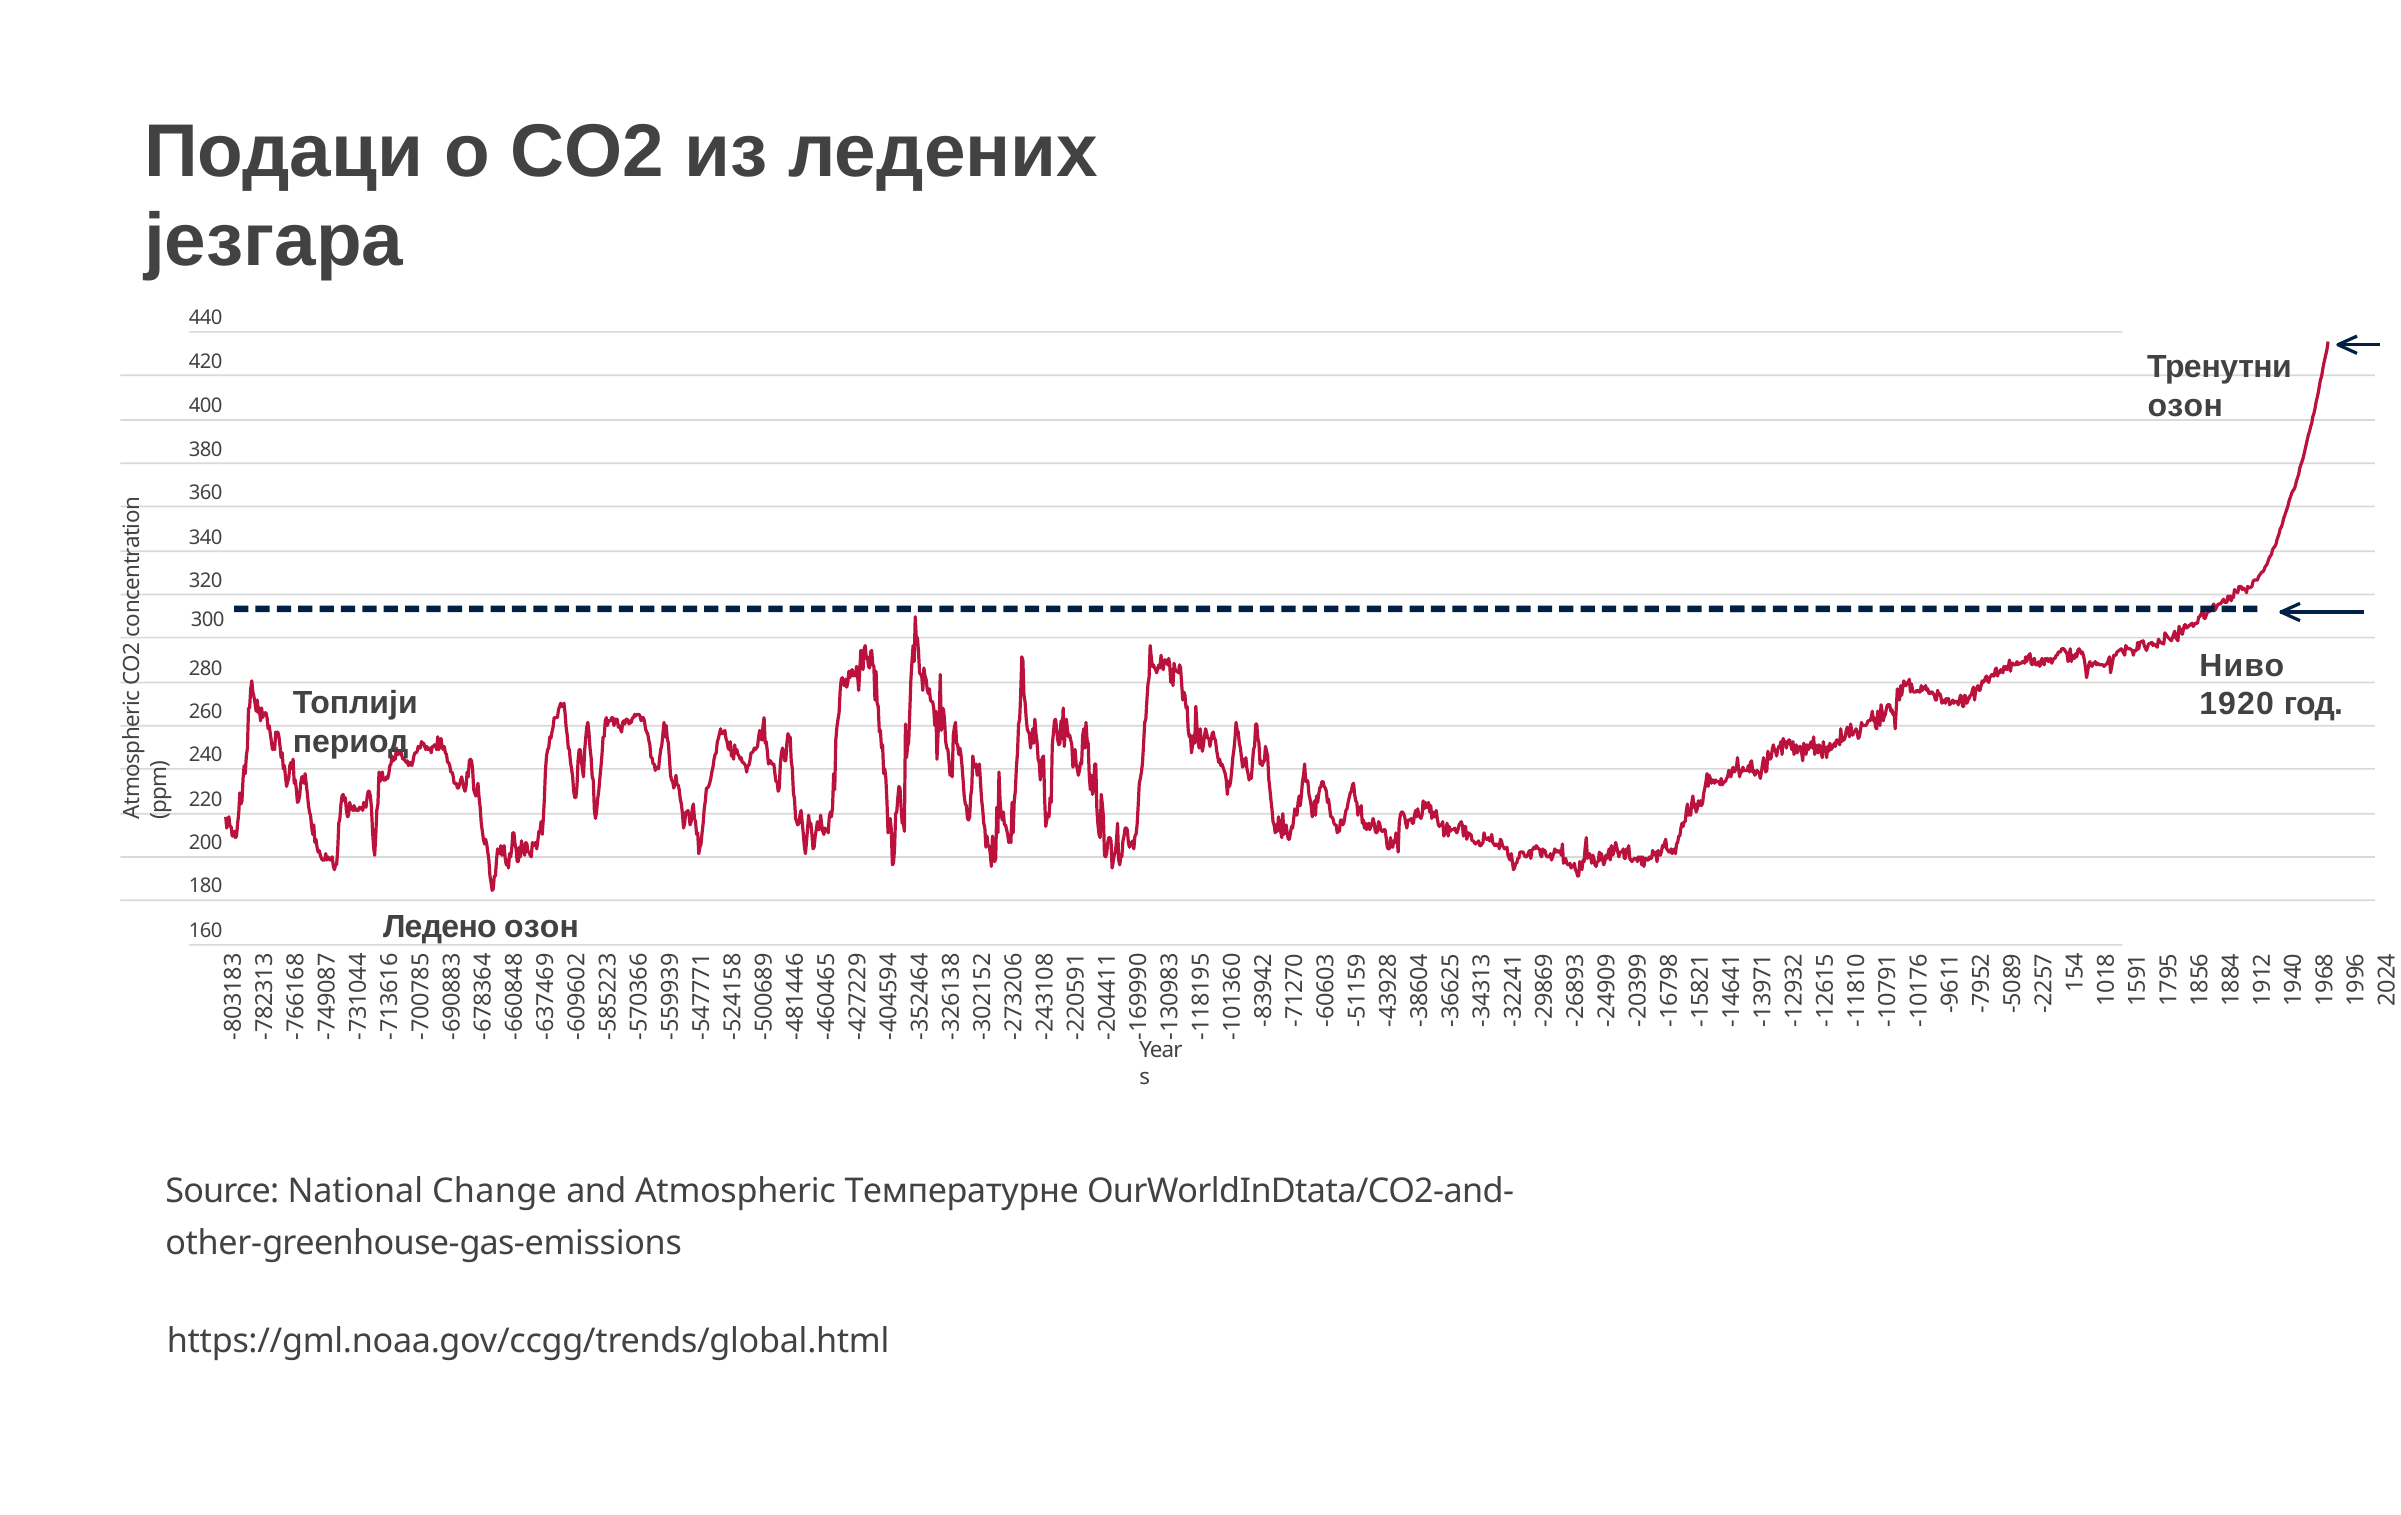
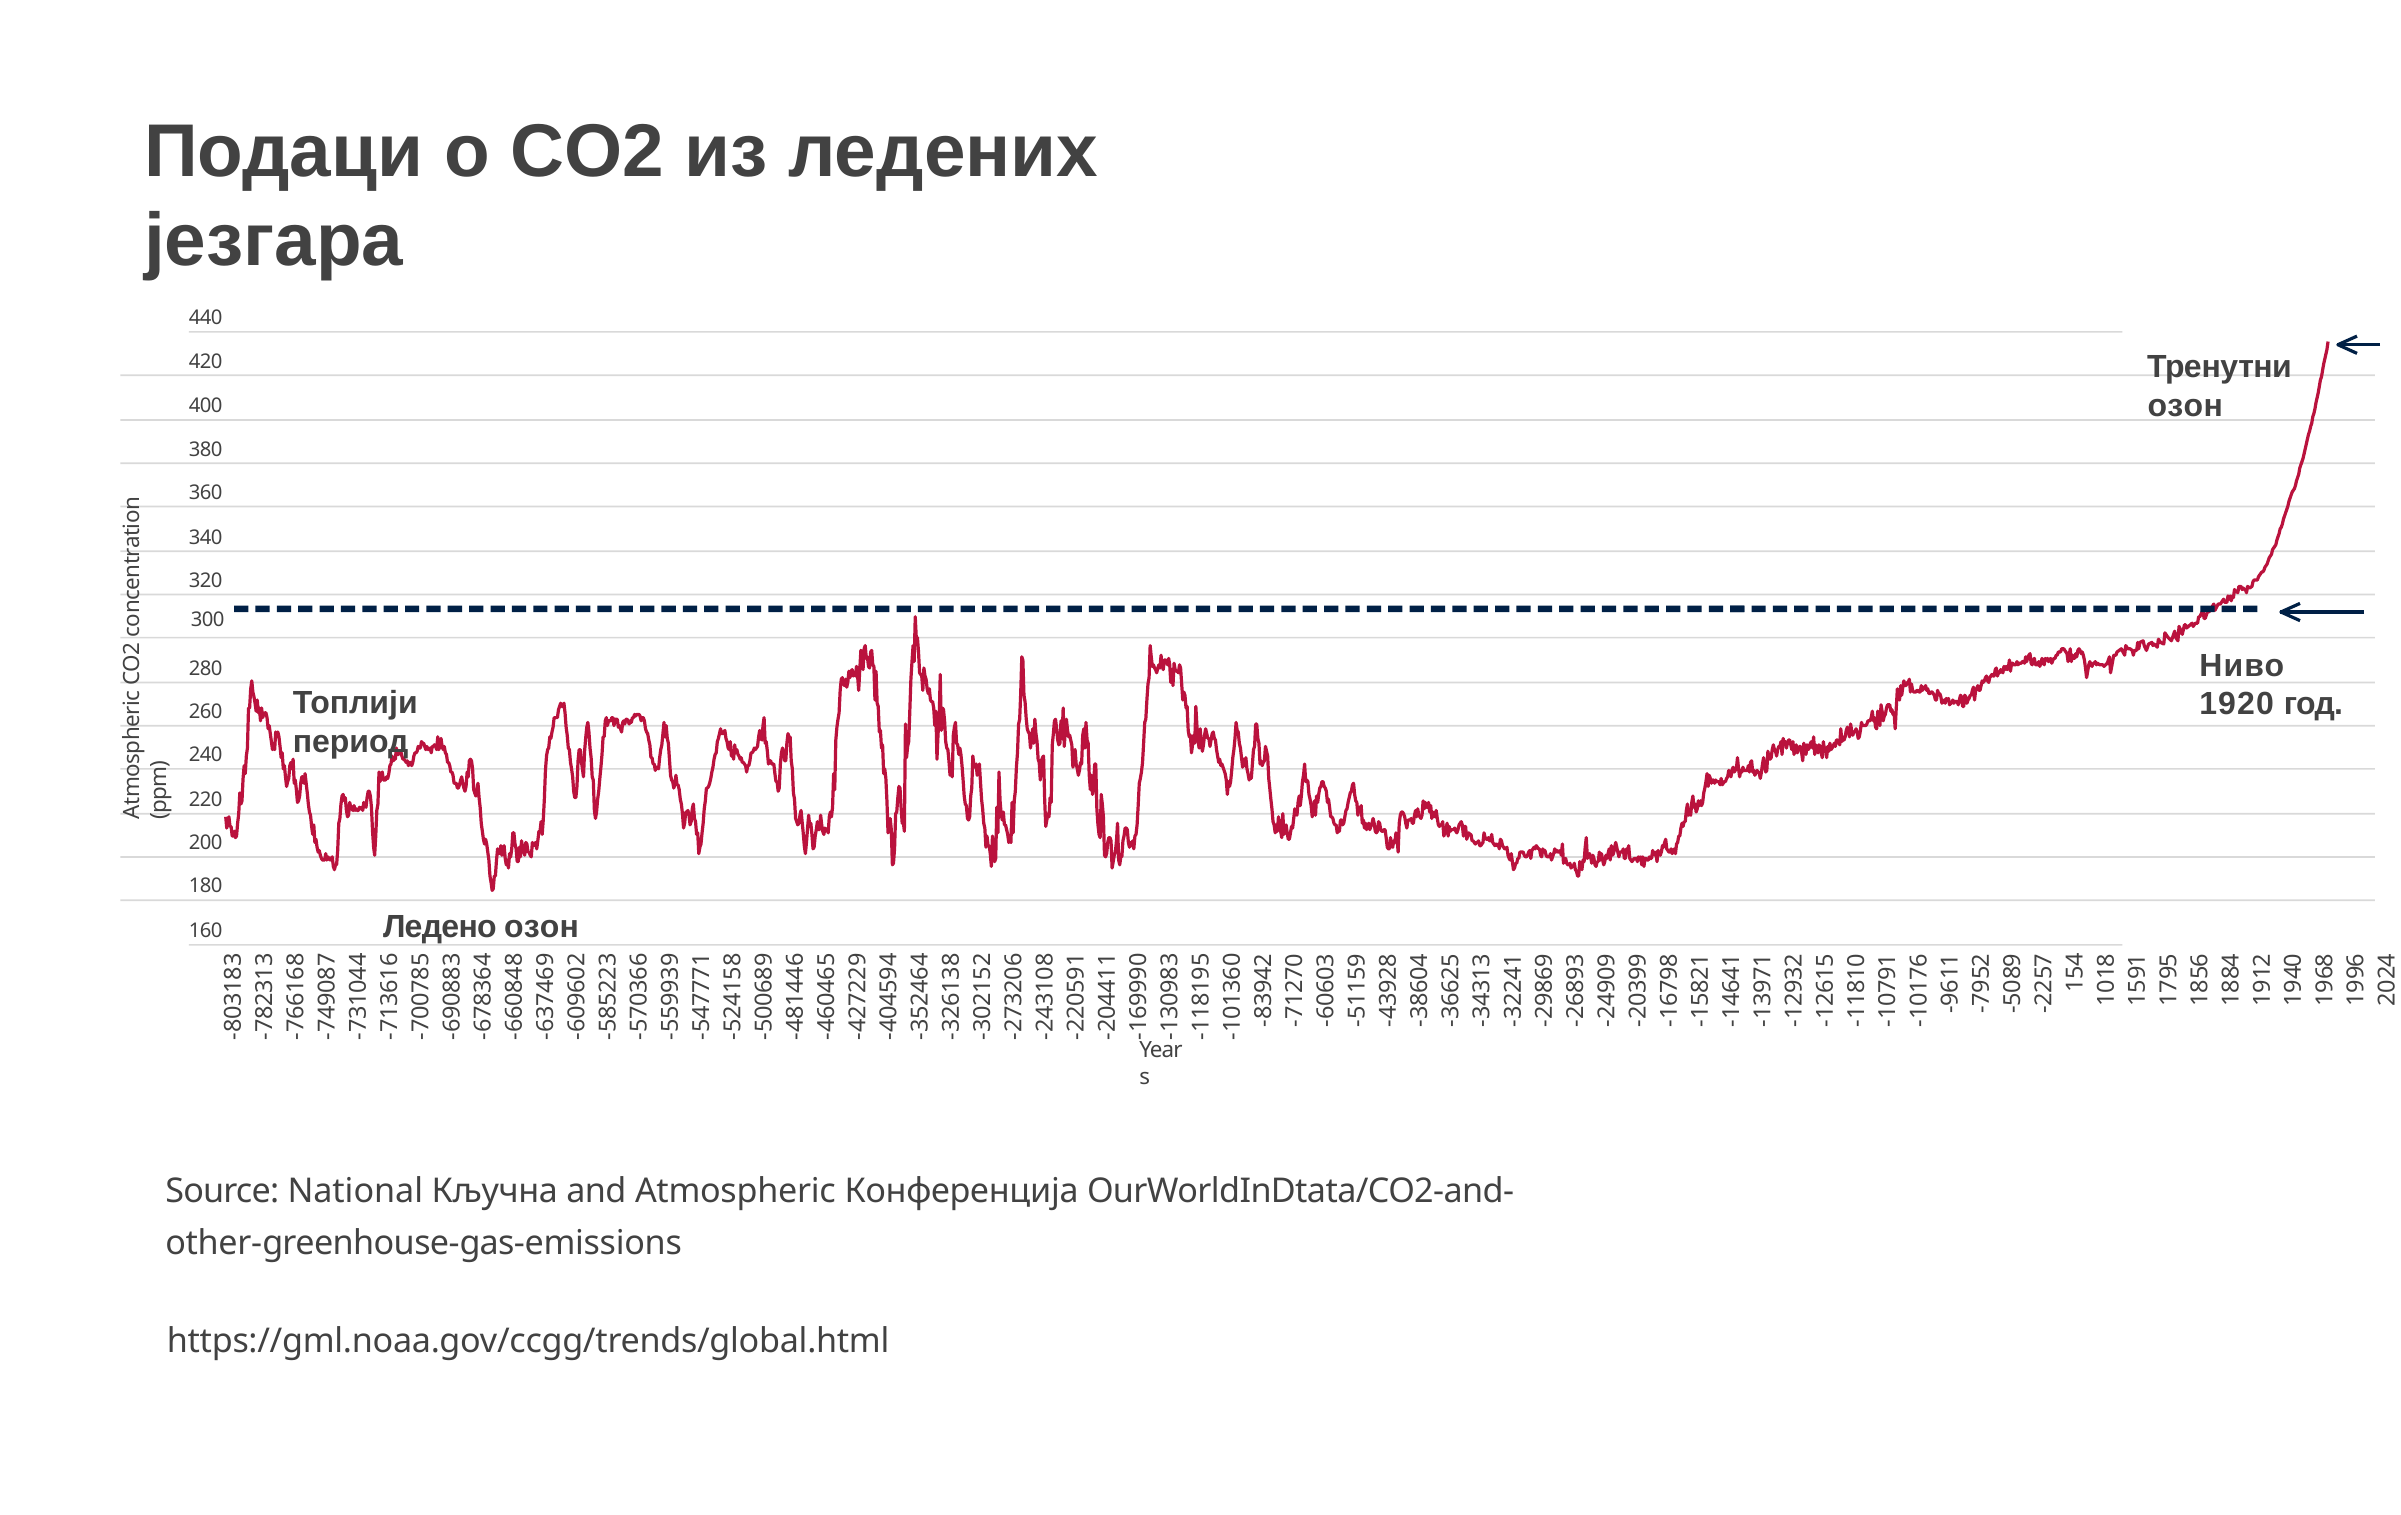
Change: Change -> Кључна
Температурне: Температурне -> Конференција
